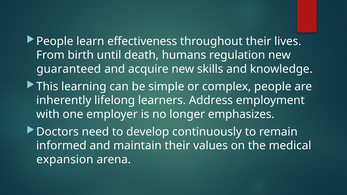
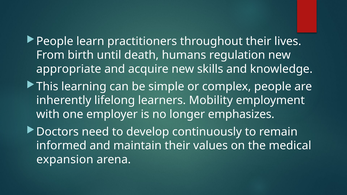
effectiveness: effectiveness -> practitioners
guaranteed: guaranteed -> appropriate
Address: Address -> Mobility
